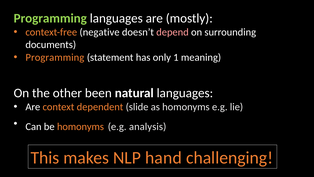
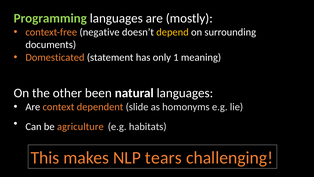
depend colour: pink -> yellow
Programming at (55, 57): Programming -> Domesticated
be homonyms: homonyms -> agriculture
analysis: analysis -> habitats
hand: hand -> tears
